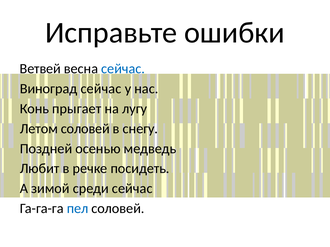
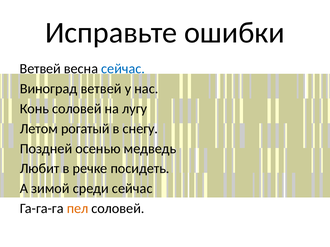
Виноград сейчас: сейчас -> ветвей
Конь прыгает: прыгает -> соловей
Летом соловей: соловей -> рогатый
пел colour: blue -> orange
